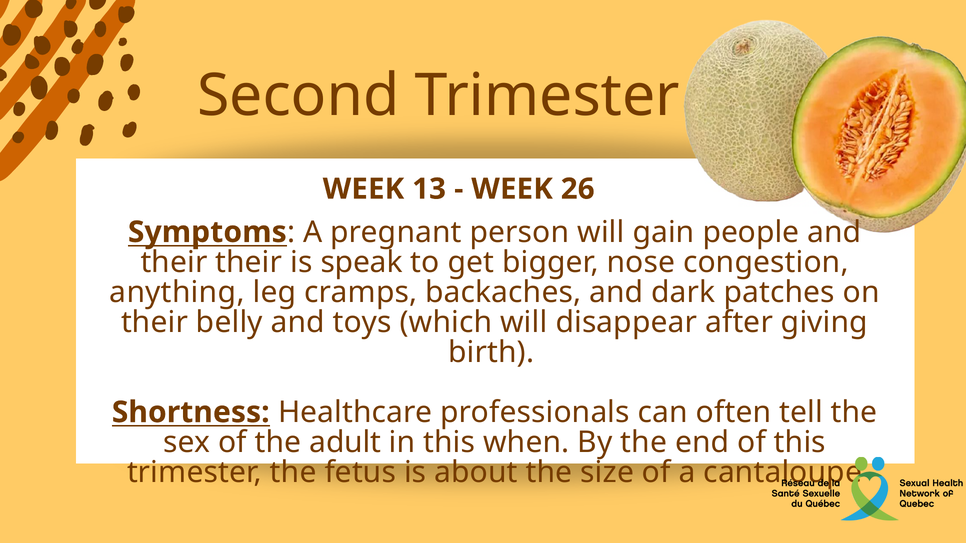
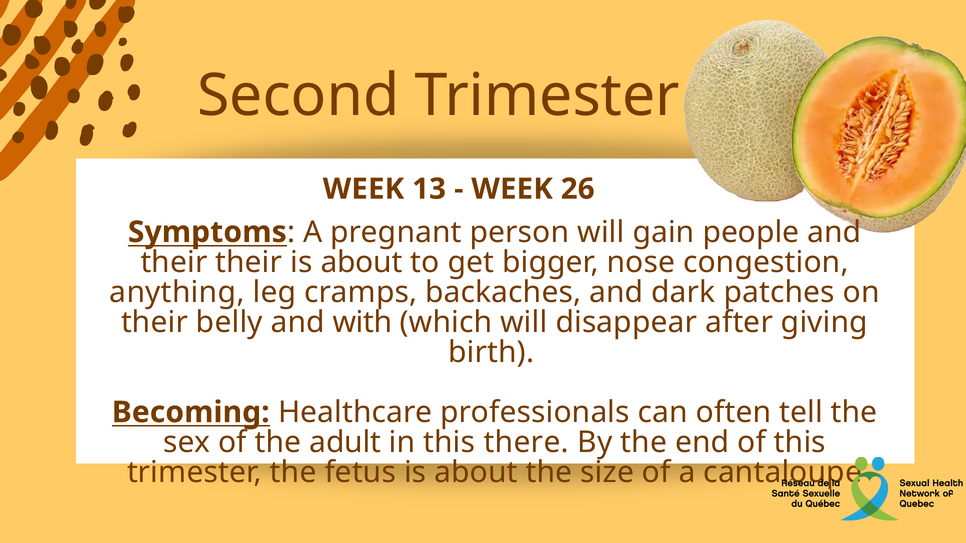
speak at (362, 262): speak -> about
toys: toys -> with
Shortness: Shortness -> Becoming
when: when -> there
